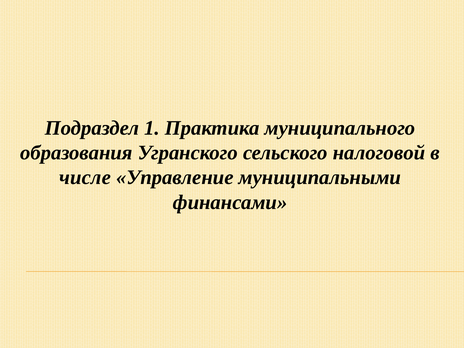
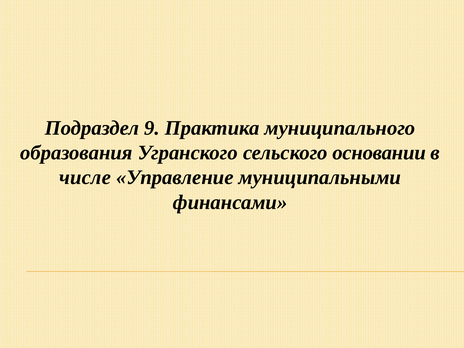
1: 1 -> 9
налоговой: налоговой -> основании
